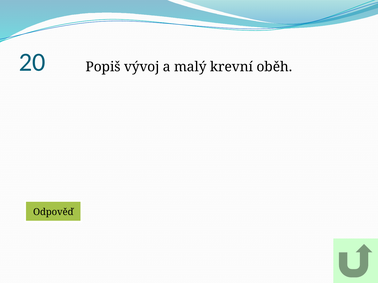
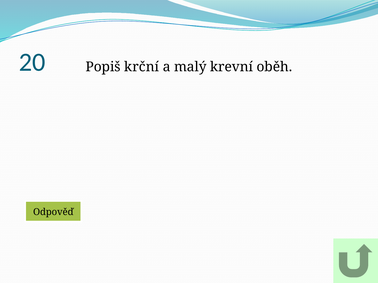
vývoj: vývoj -> krční
